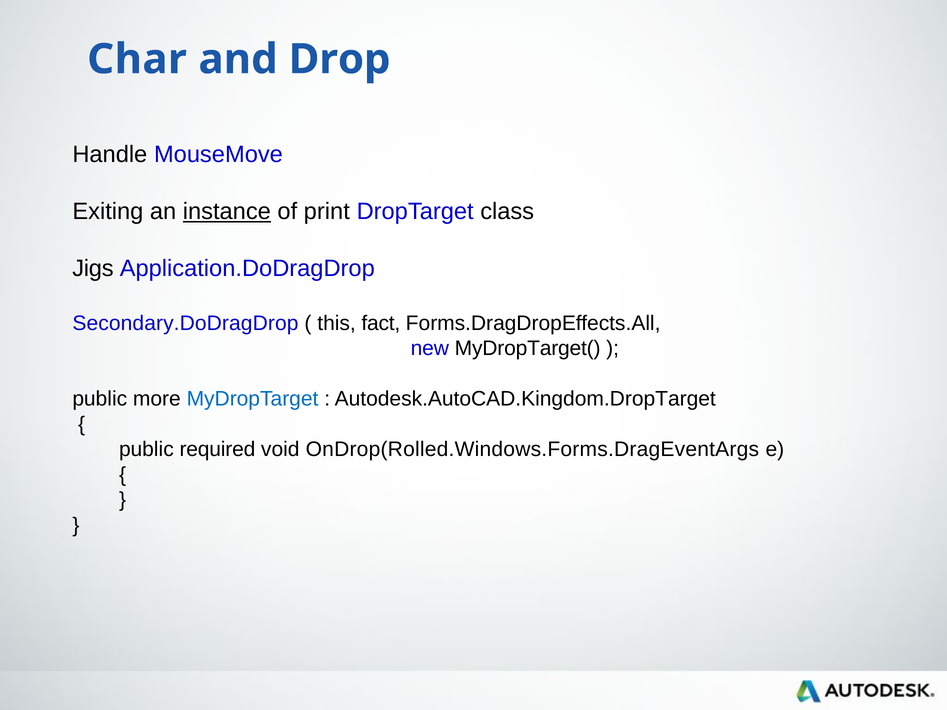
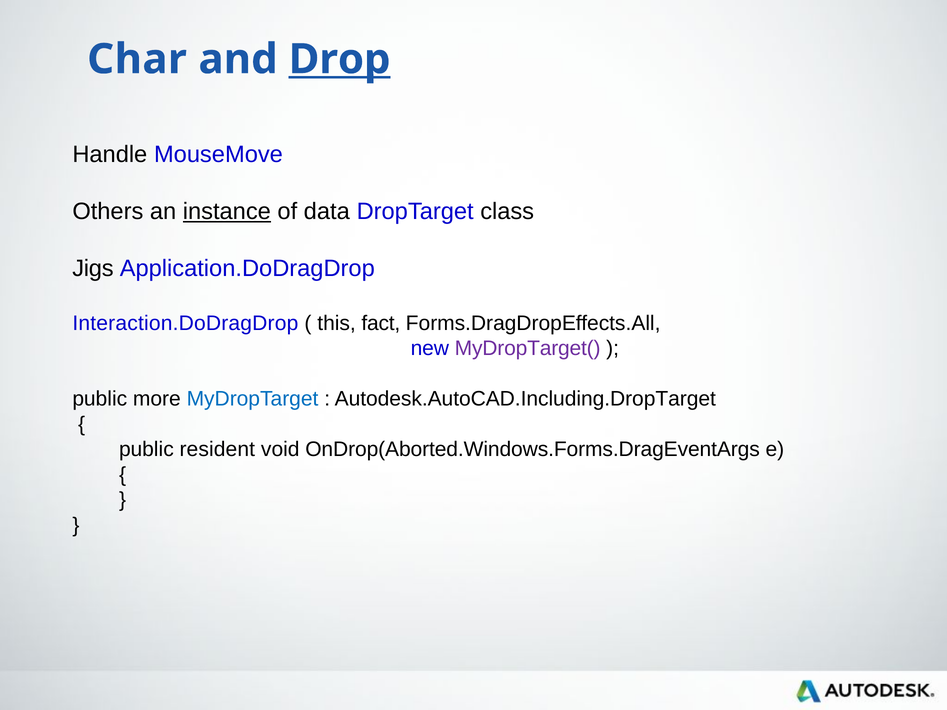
Drop underline: none -> present
Exiting: Exiting -> Others
print: print -> data
Secondary.DoDragDrop: Secondary.DoDragDrop -> Interaction.DoDragDrop
MyDropTarget( colour: black -> purple
Autodesk.AutoCAD.Kingdom.DropTarget: Autodesk.AutoCAD.Kingdom.DropTarget -> Autodesk.AutoCAD.Including.DropTarget
required: required -> resident
OnDrop(Rolled.Windows.Forms.DragEventArgs: OnDrop(Rolled.Windows.Forms.DragEventArgs -> OnDrop(Aborted.Windows.Forms.DragEventArgs
